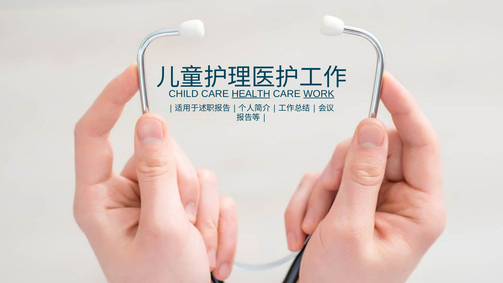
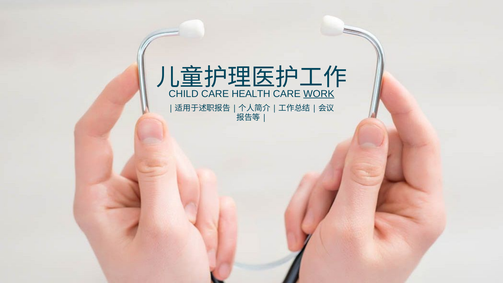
HEALTH underline: present -> none
